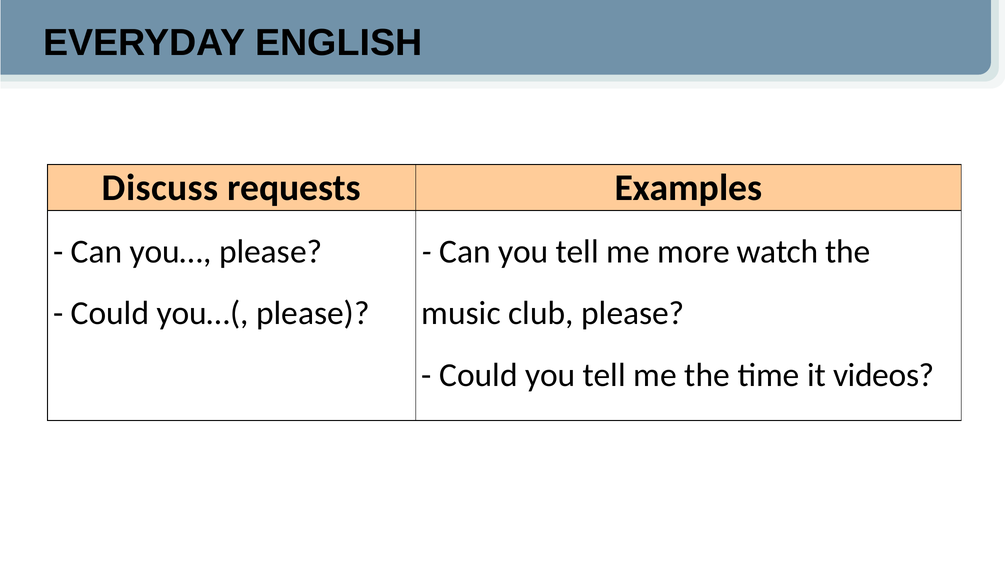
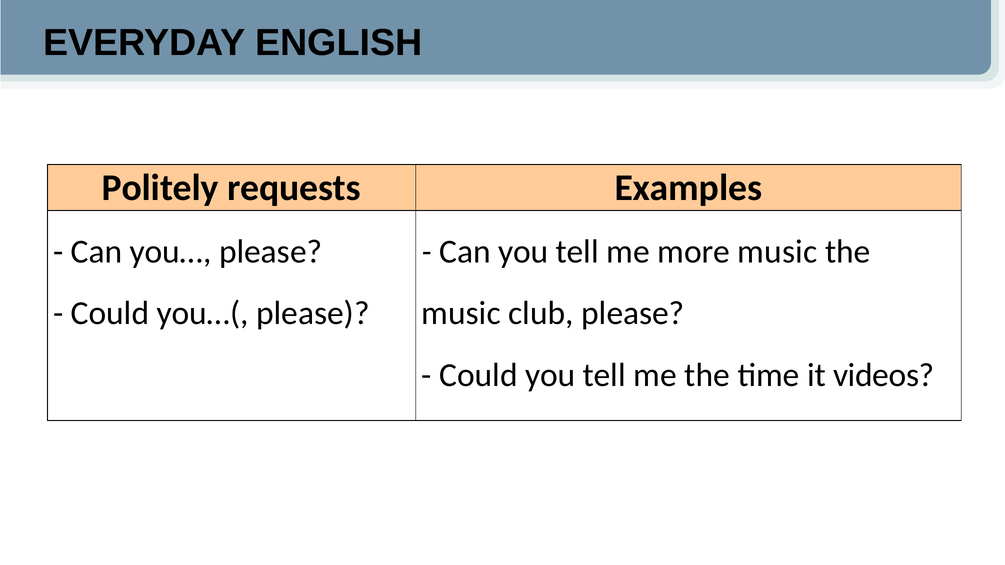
Discuss: Discuss -> Politely
more watch: watch -> music
